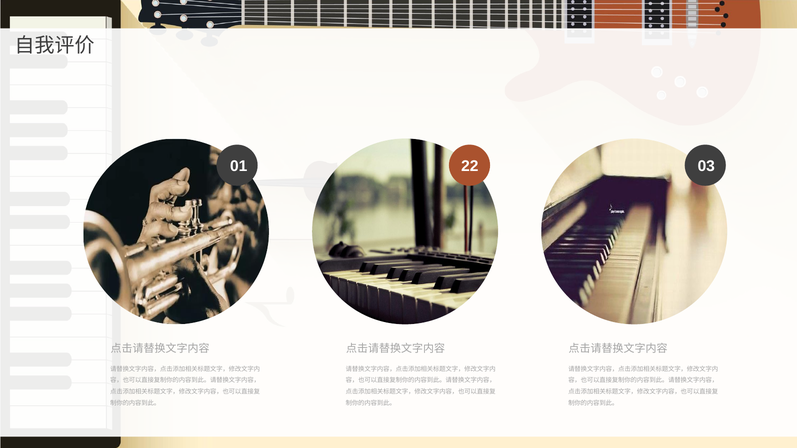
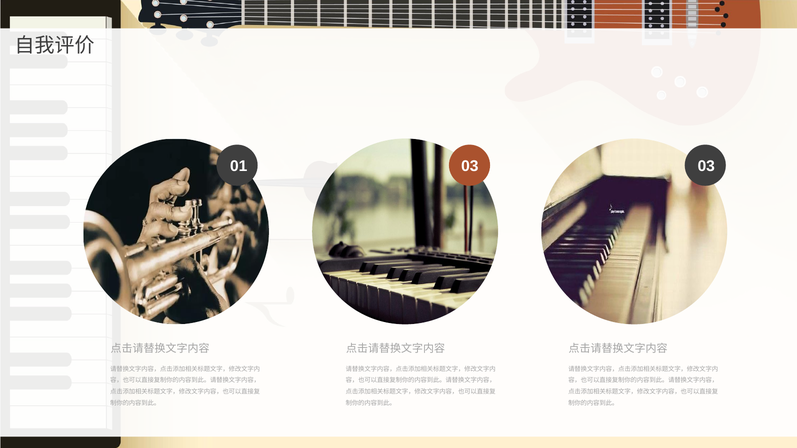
01 22: 22 -> 03
